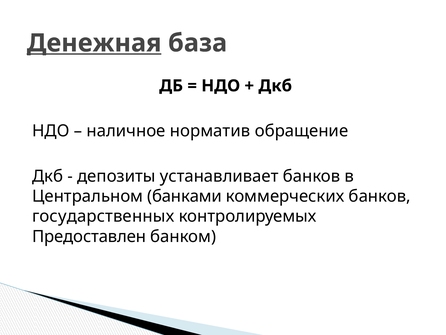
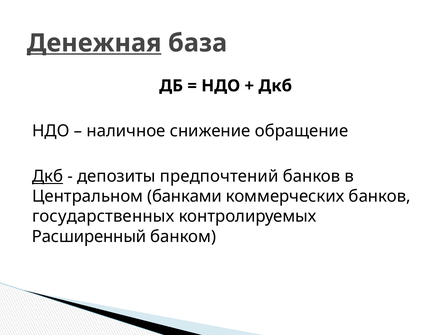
норматив: норматив -> снижение
Дкб at (48, 176) underline: none -> present
устанавливает: устанавливает -> предпочтений
Предоставлен: Предоставлен -> Расширенный
